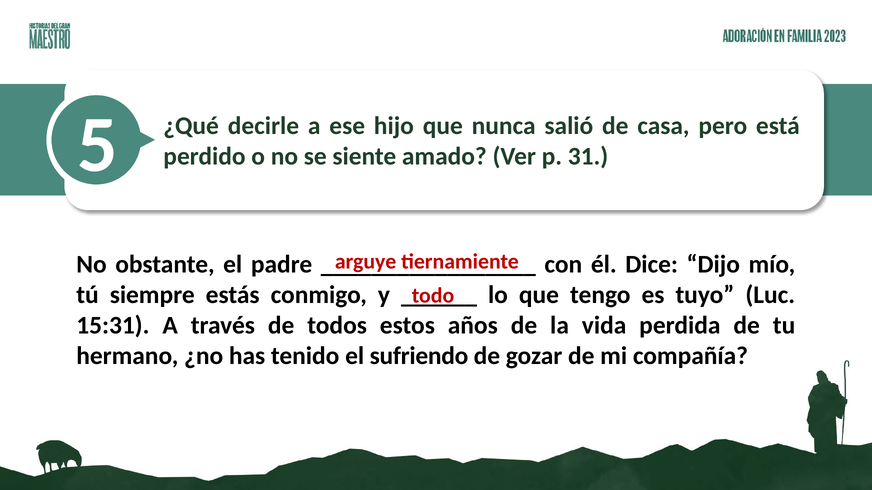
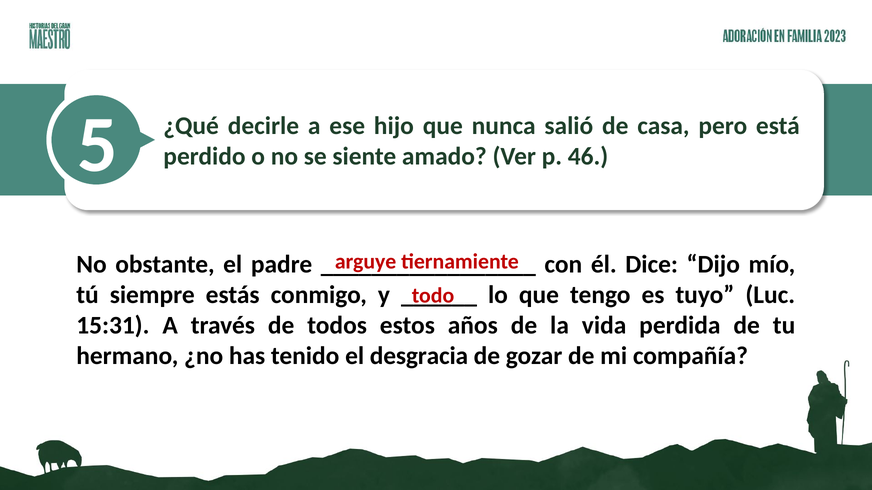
31: 31 -> 46
sufriendo: sufriendo -> desgracia
